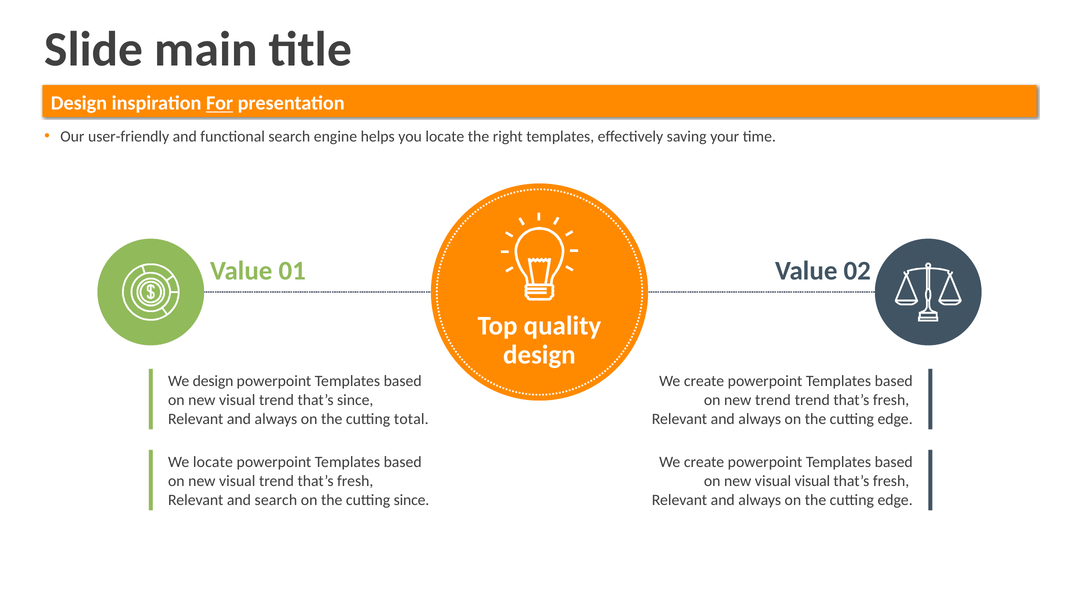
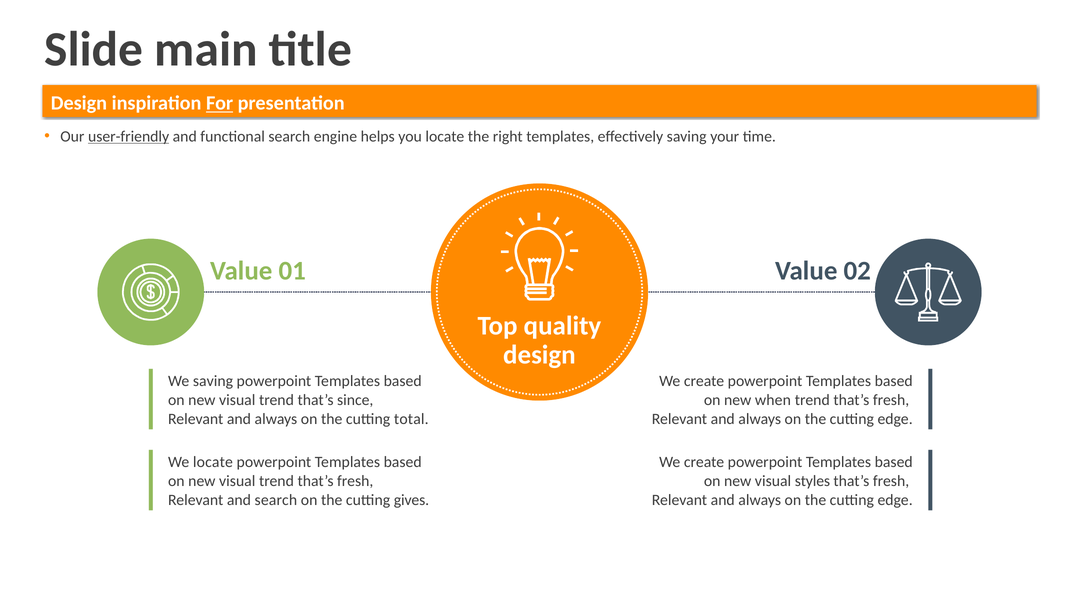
user-friendly underline: none -> present
We design: design -> saving
new trend: trend -> when
visual visual: visual -> styles
cutting since: since -> gives
